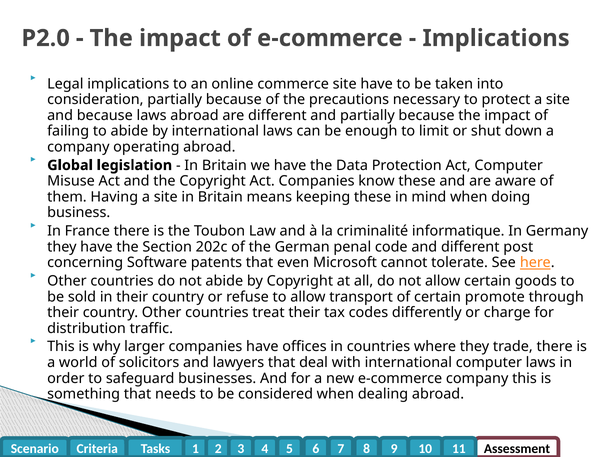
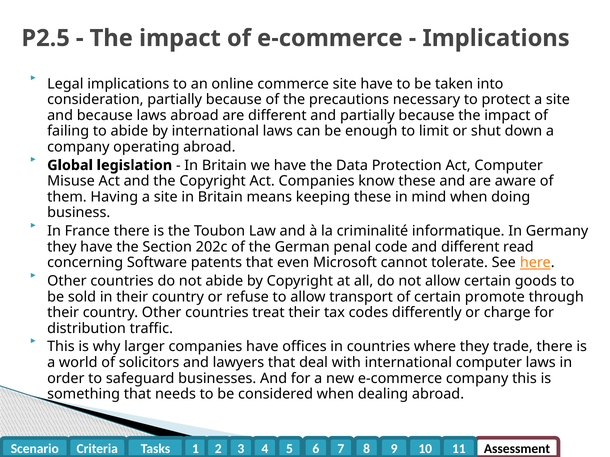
P2.0: P2.0 -> P2.5
post: post -> read
